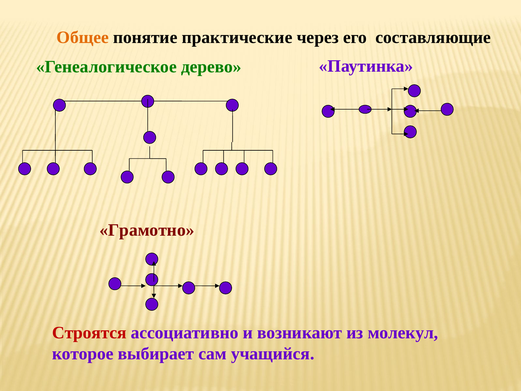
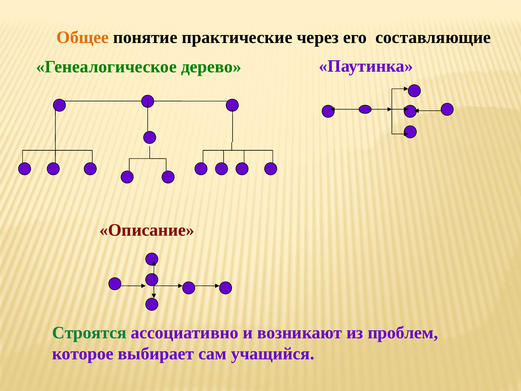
Грамотно: Грамотно -> Описание
Строятся colour: red -> green
молекул: молекул -> проблем
